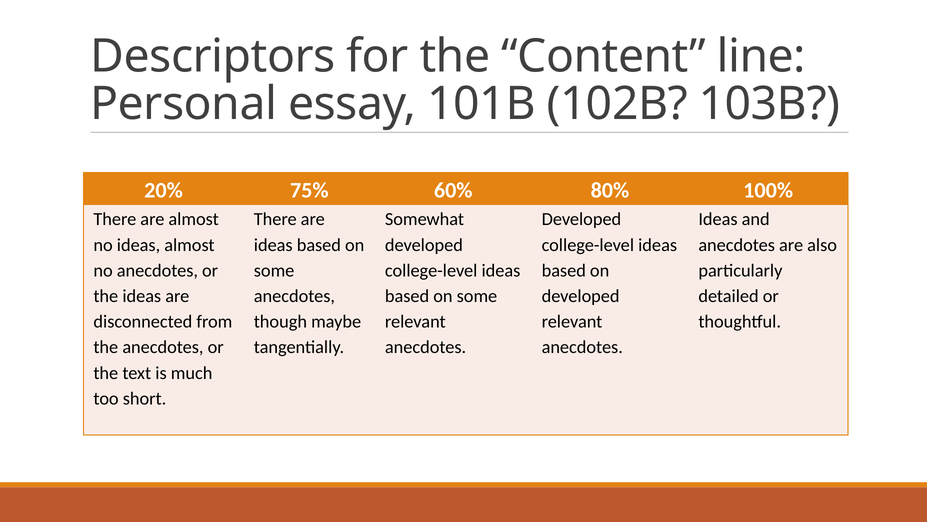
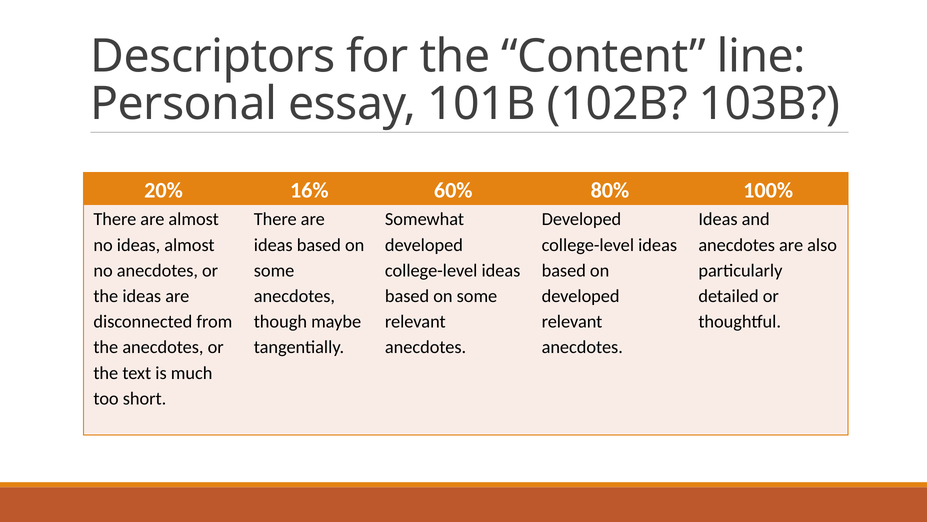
75%: 75% -> 16%
